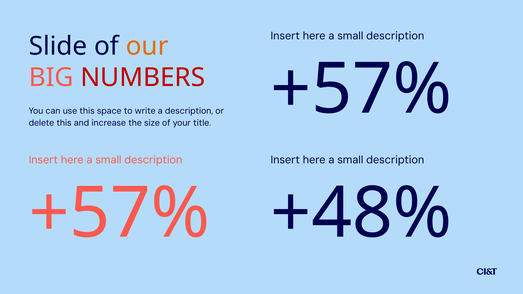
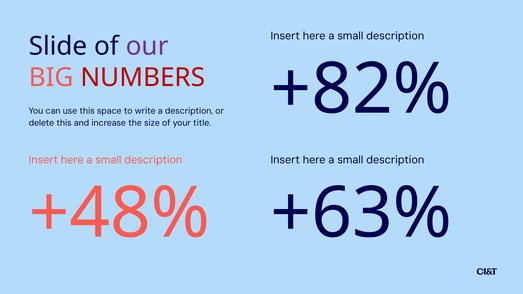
our colour: orange -> purple
+57% at (361, 90): +57% -> +82%
+57% at (119, 214): +57% -> +48%
+48%: +48% -> +63%
